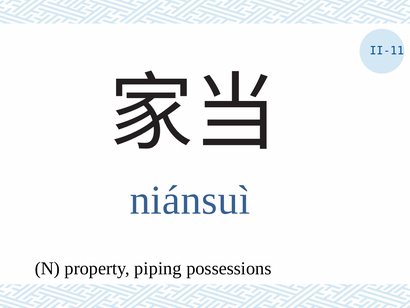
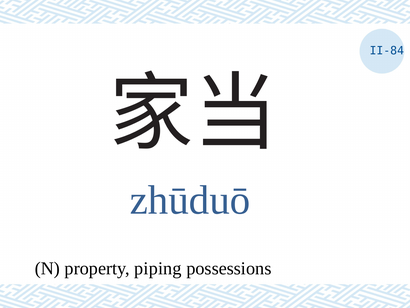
II-11: II-11 -> II-84
niánsuì: niánsuì -> zhūduō
